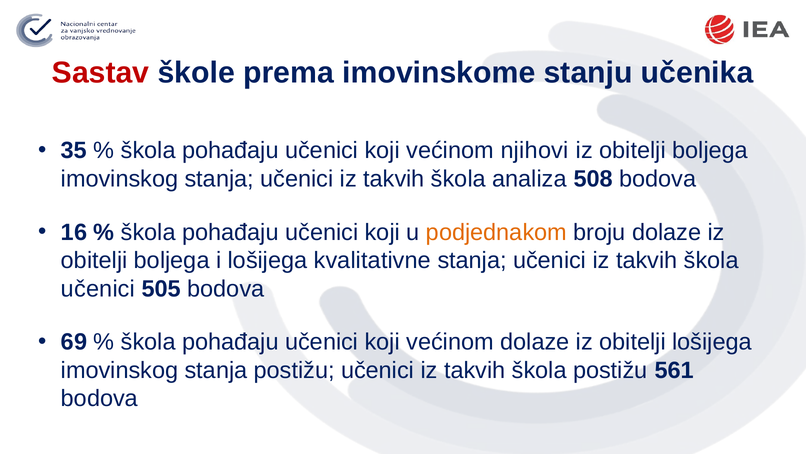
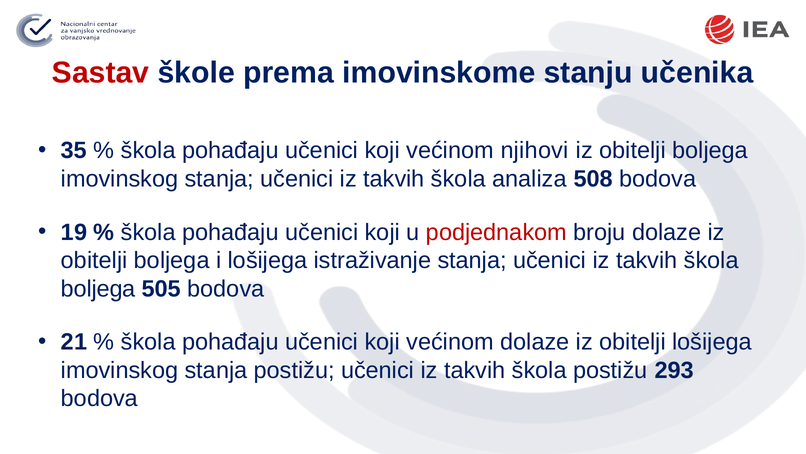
16: 16 -> 19
podjednakom colour: orange -> red
kvalitativne: kvalitativne -> istraživanje
učenici at (98, 288): učenici -> boljega
69: 69 -> 21
561: 561 -> 293
